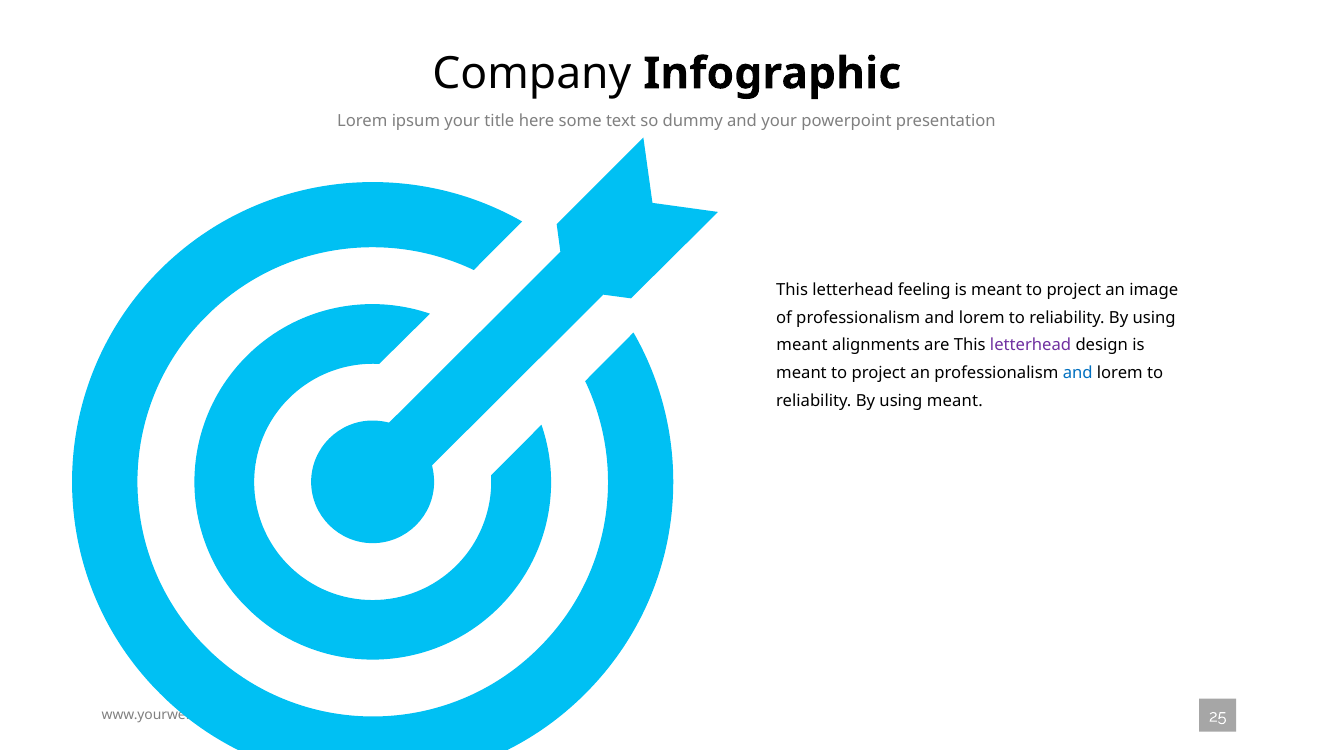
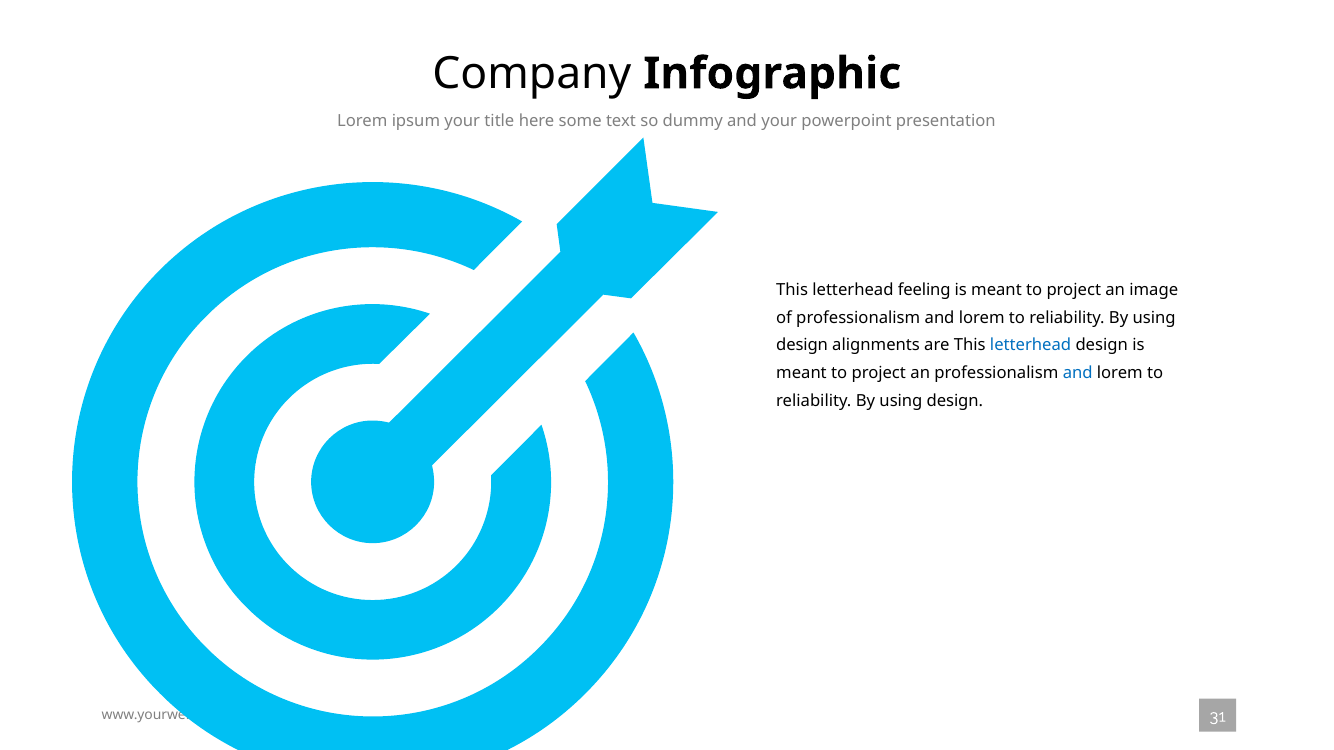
meant at (802, 346): meant -> design
letterhead at (1031, 346) colour: purple -> blue
meant at (955, 401): meant -> design
25: 25 -> 31
